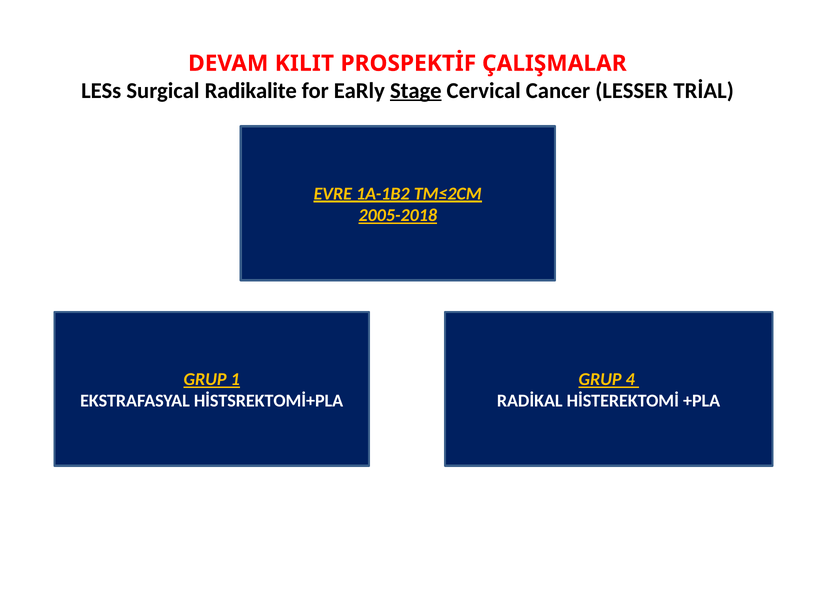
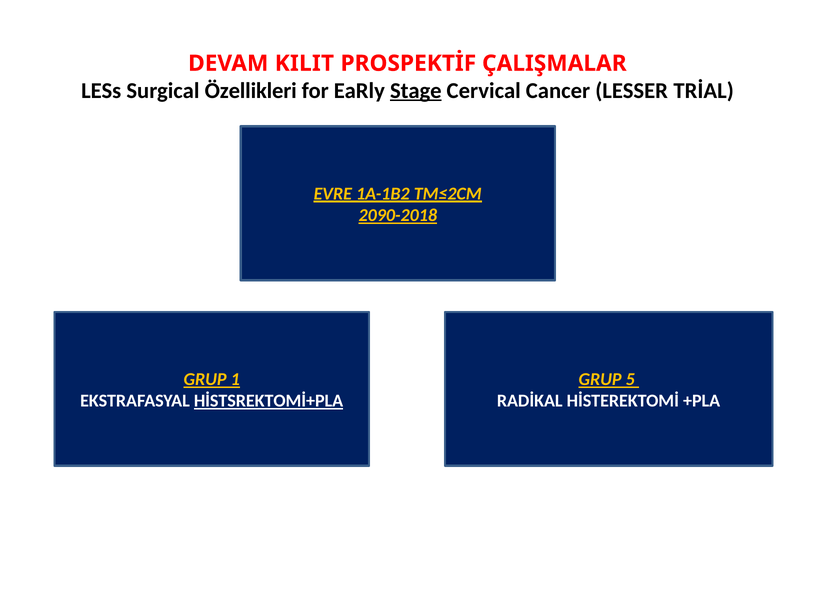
Radikalite: Radikalite -> Özellikleri
2005-2018: 2005-2018 -> 2090-2018
4: 4 -> 5
HİSTSREKTOMİ+PLA underline: none -> present
